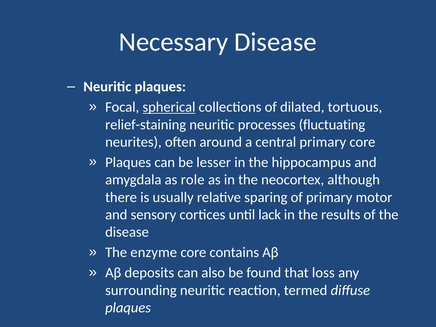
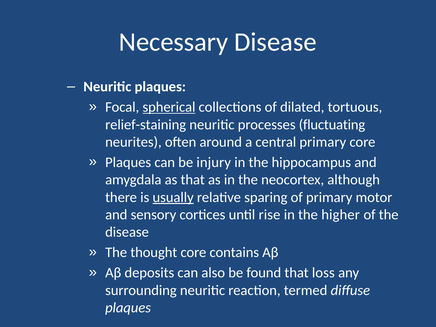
lesser: lesser -> injury
as role: role -> that
usually underline: none -> present
lack: lack -> rise
results: results -> higher
enzyme: enzyme -> thought
